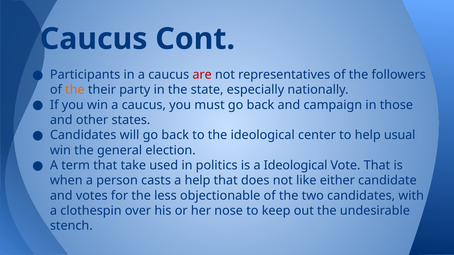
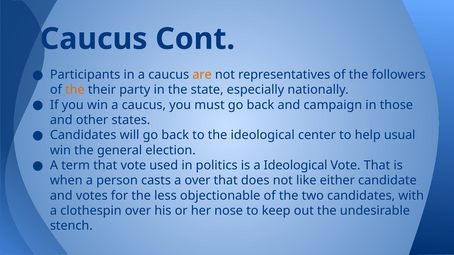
are colour: red -> orange
that take: take -> vote
a help: help -> over
